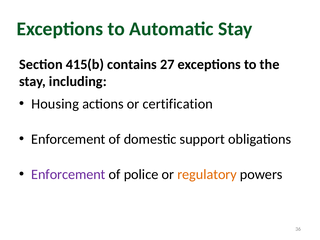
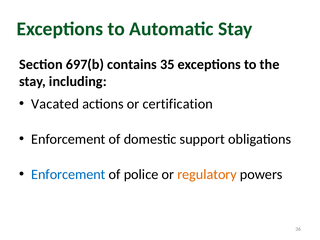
415(b: 415(b -> 697(b
27: 27 -> 35
Housing: Housing -> Vacated
Enforcement at (68, 174) colour: purple -> blue
